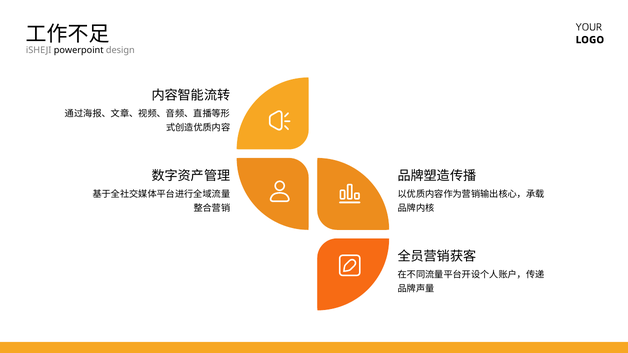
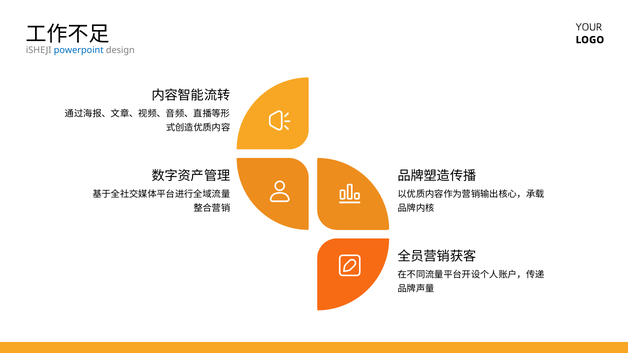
powerpoint colour: black -> blue
